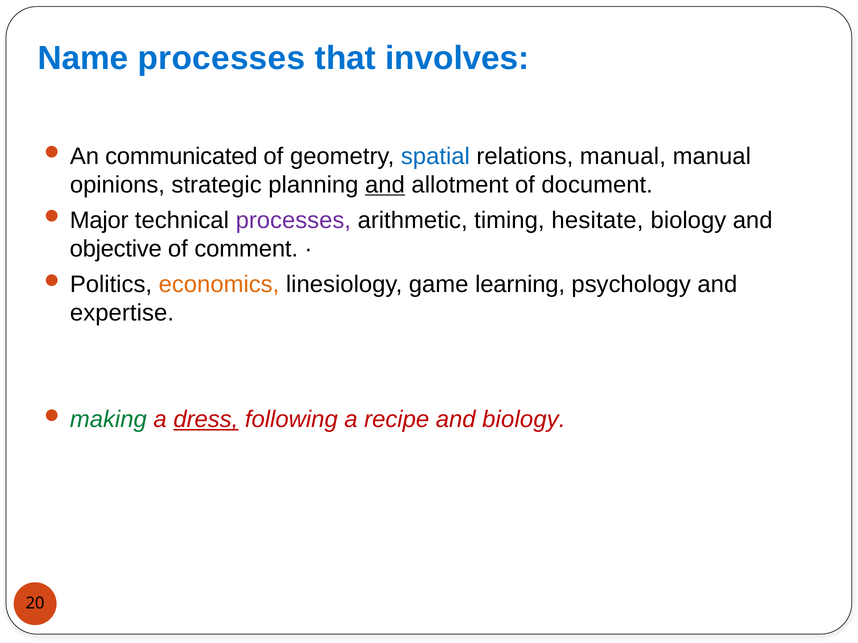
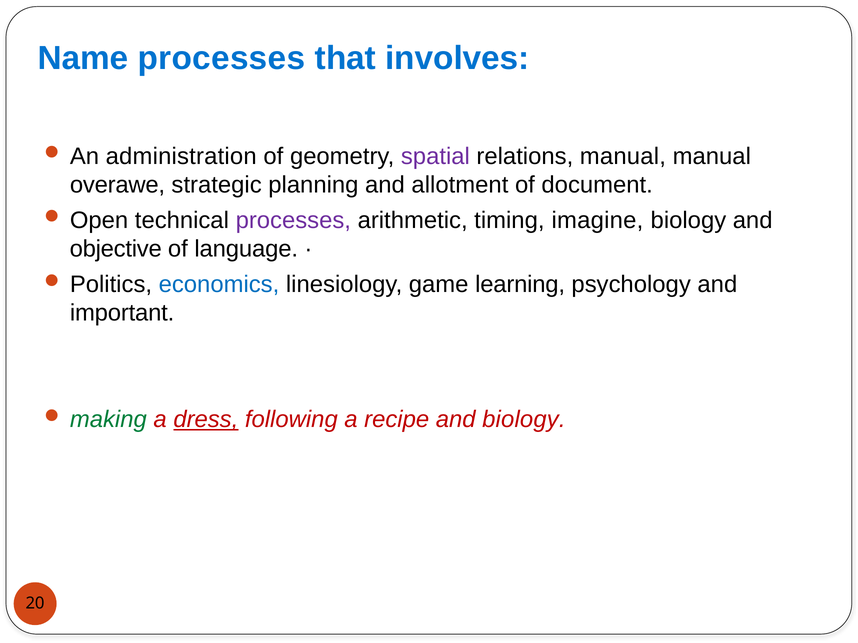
communicated: communicated -> administration
spatial colour: blue -> purple
opinions: opinions -> overawe
and at (385, 185) underline: present -> none
Major: Major -> Open
hesitate: hesitate -> imagine
comment: comment -> language
economics colour: orange -> blue
expertise: expertise -> important
